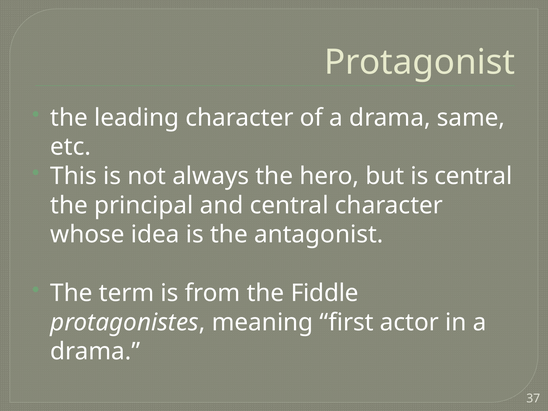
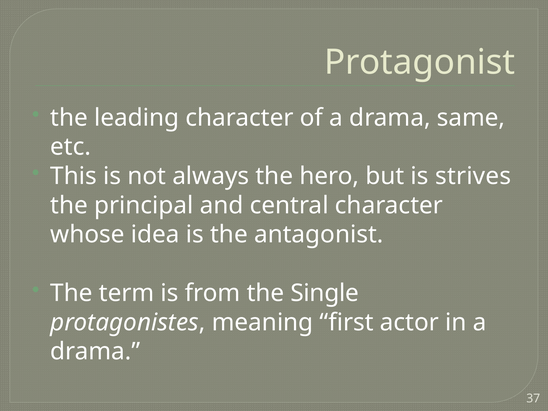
is central: central -> strives
Fiddle: Fiddle -> Single
